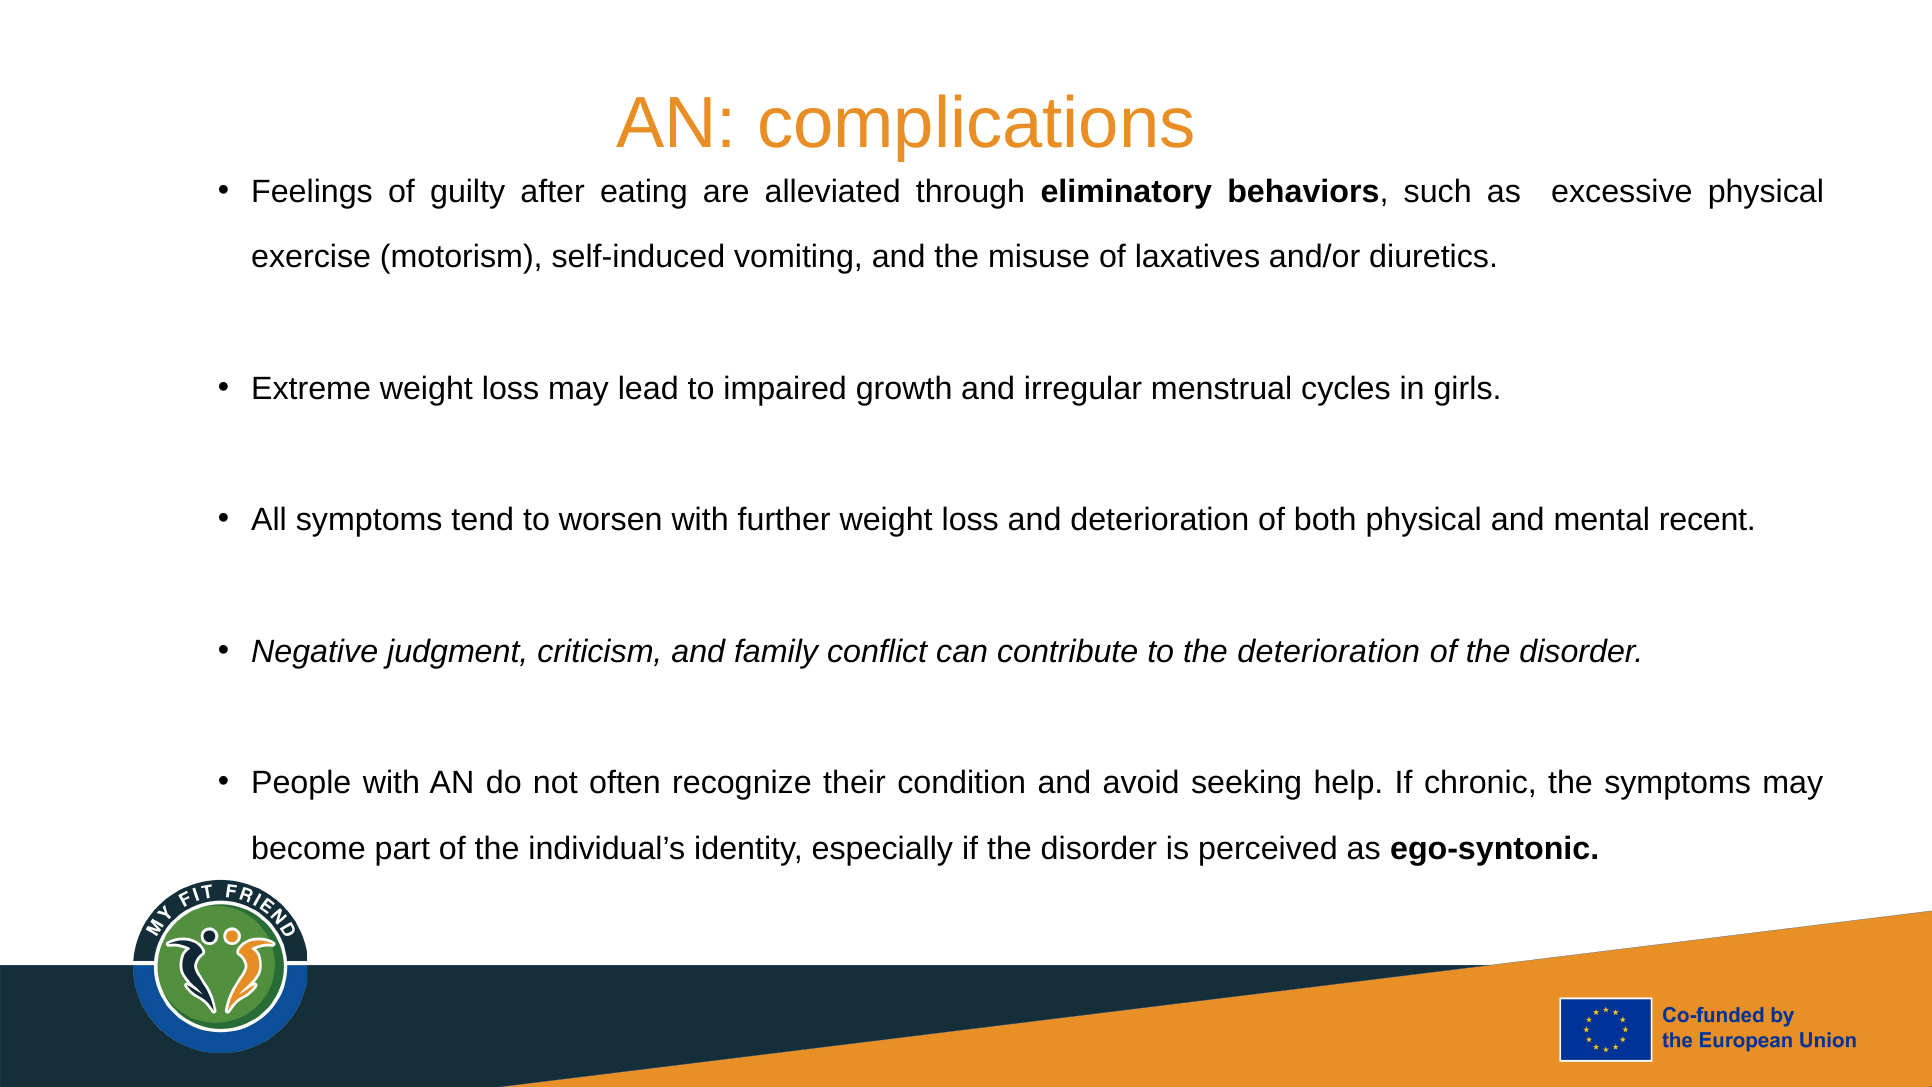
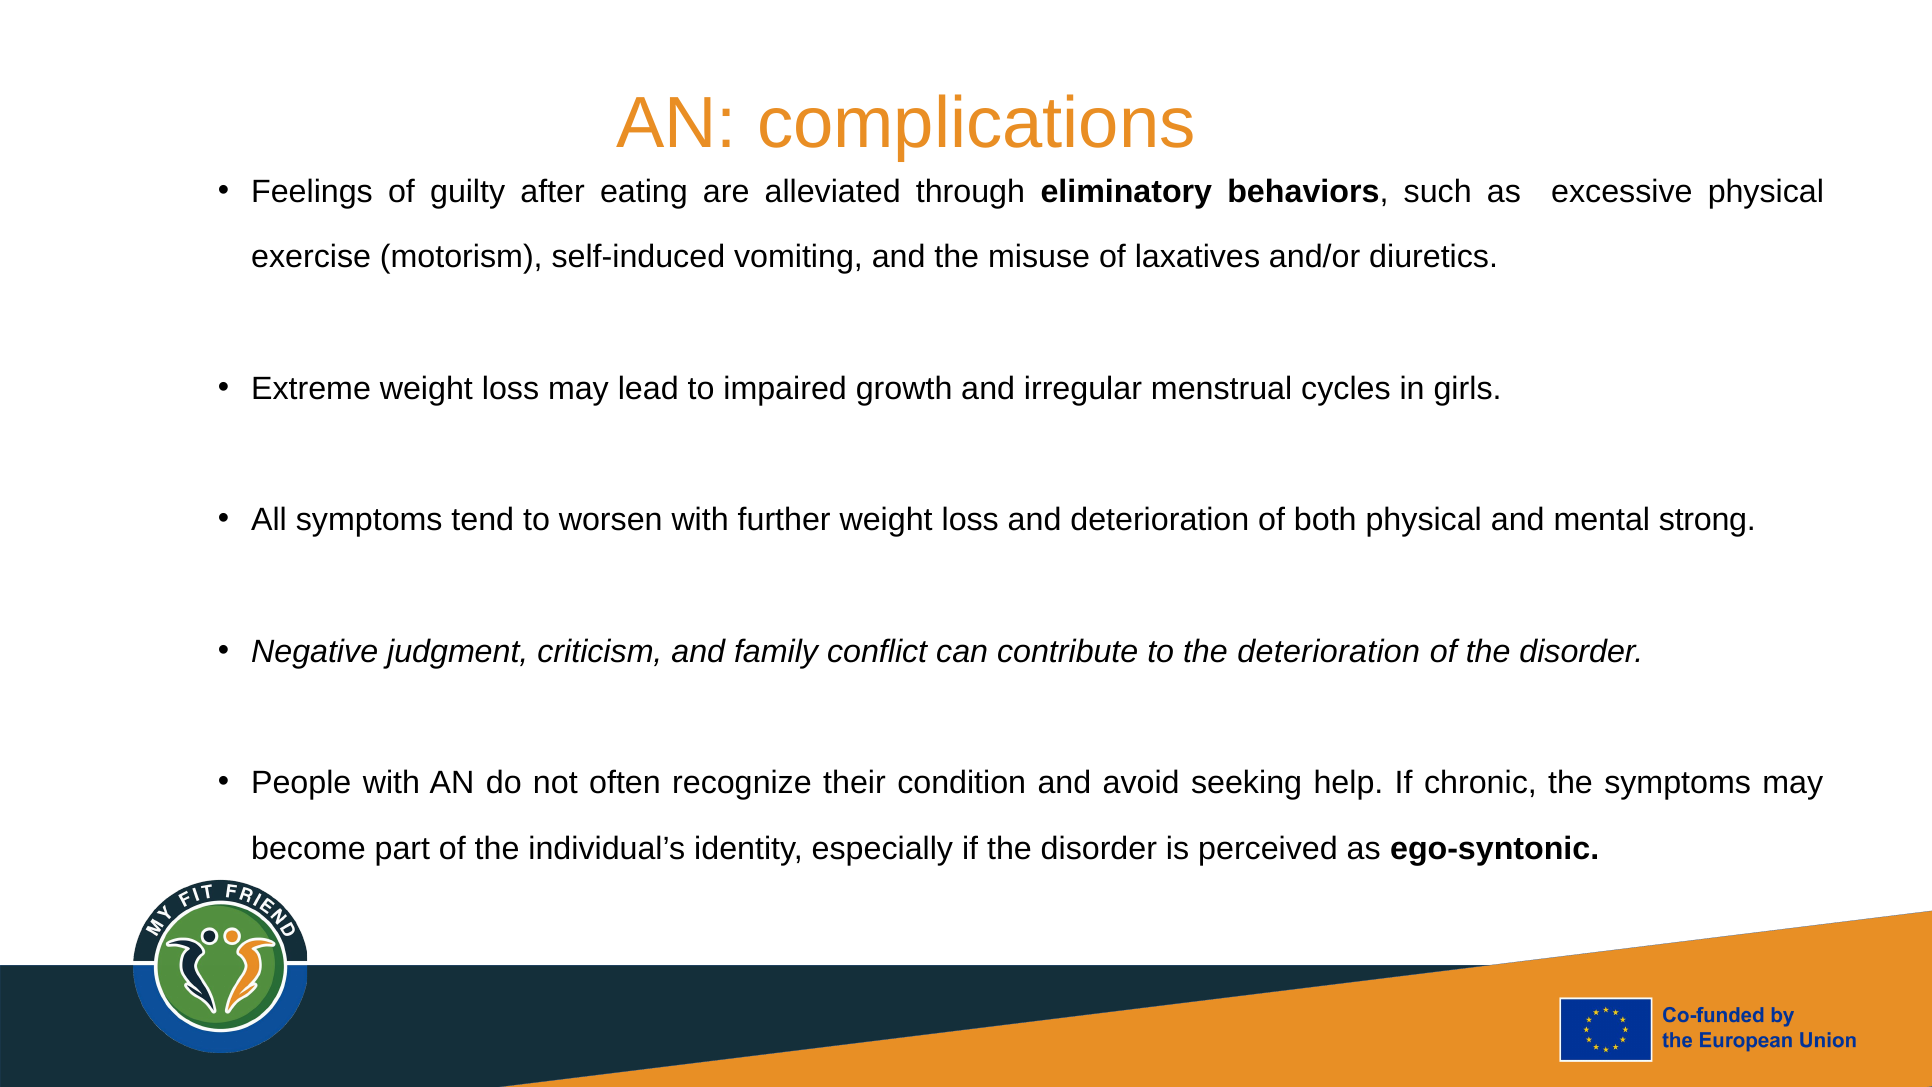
recent: recent -> strong
